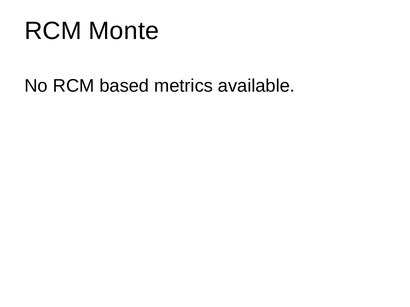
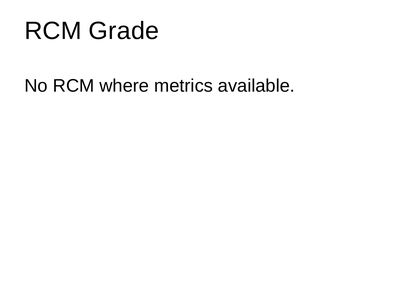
Monte: Monte -> Grade
based: based -> where
